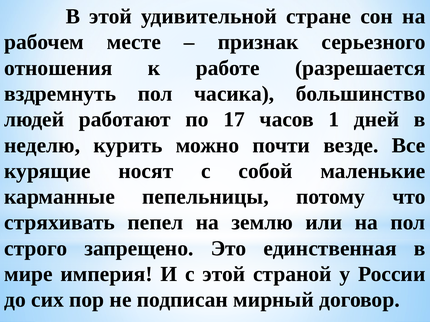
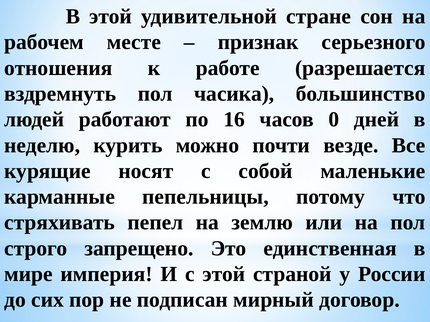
17: 17 -> 16
1: 1 -> 0
